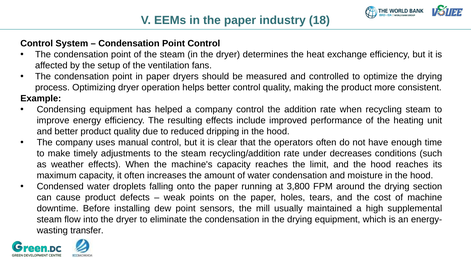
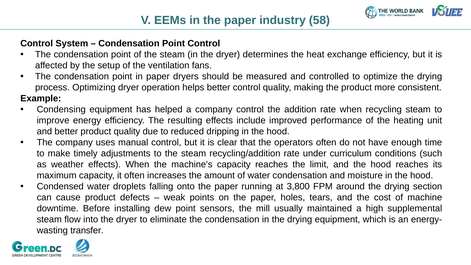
18: 18 -> 58
decreases: decreases -> curriculum
